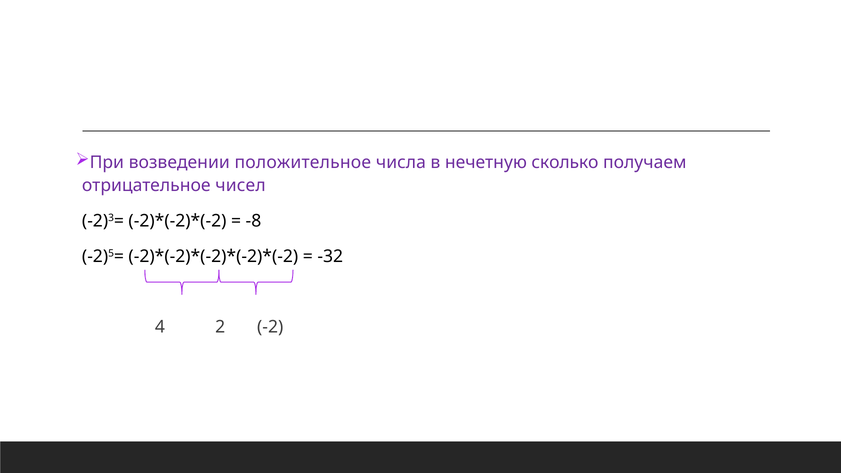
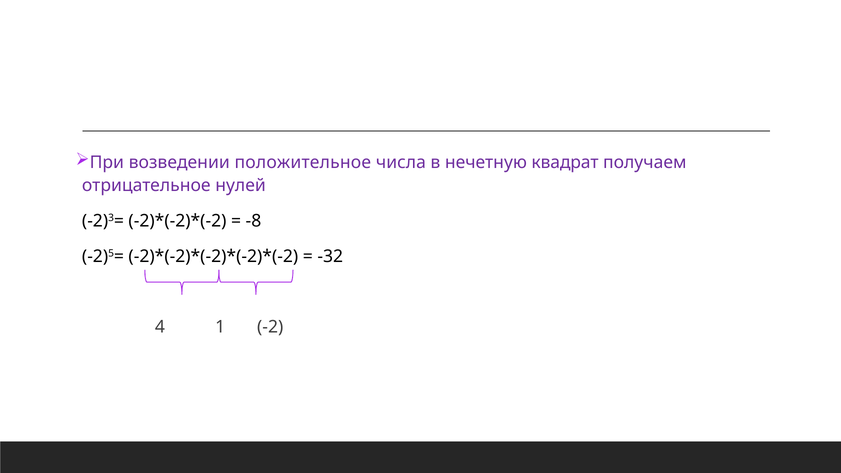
сколько: сколько -> квадрат
чисел: чисел -> нулей
2: 2 -> 1
